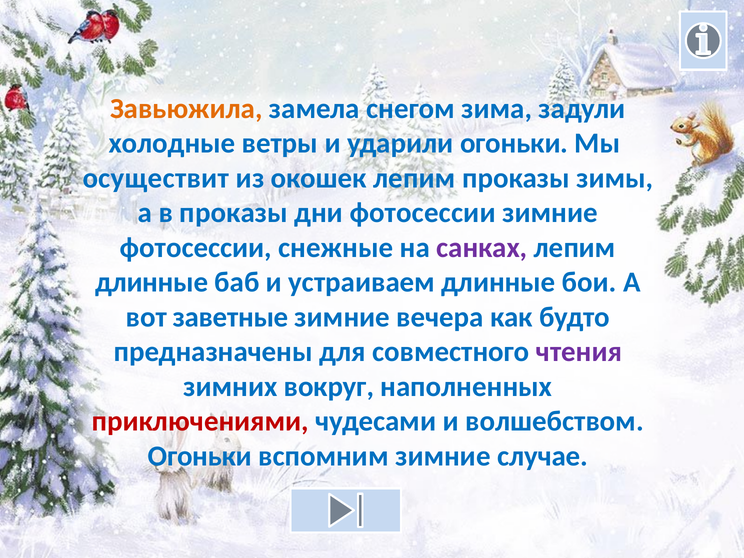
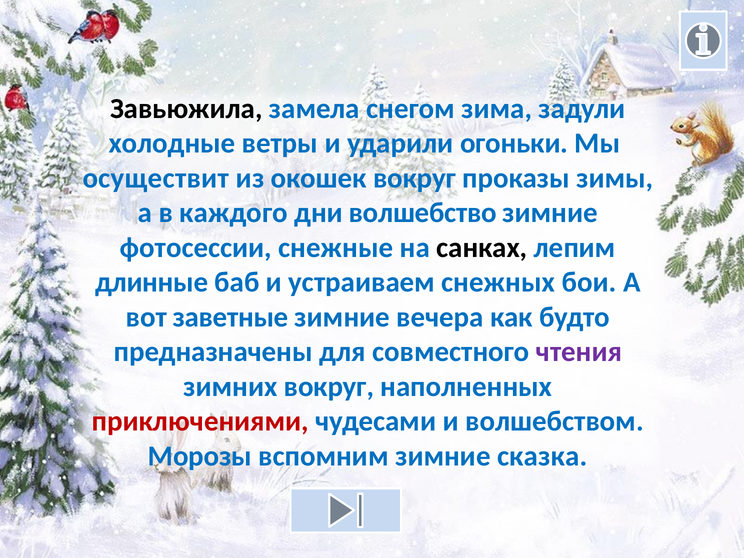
Завьюжила colour: orange -> black
окошек лепим: лепим -> вокруг
в проказы: проказы -> каждого
дни фотосессии: фотосессии -> волшебство
санках colour: purple -> black
устраиваем длинные: длинные -> снежных
Огоньки at (200, 456): Огоньки -> Морозы
случае: случае -> сказка
